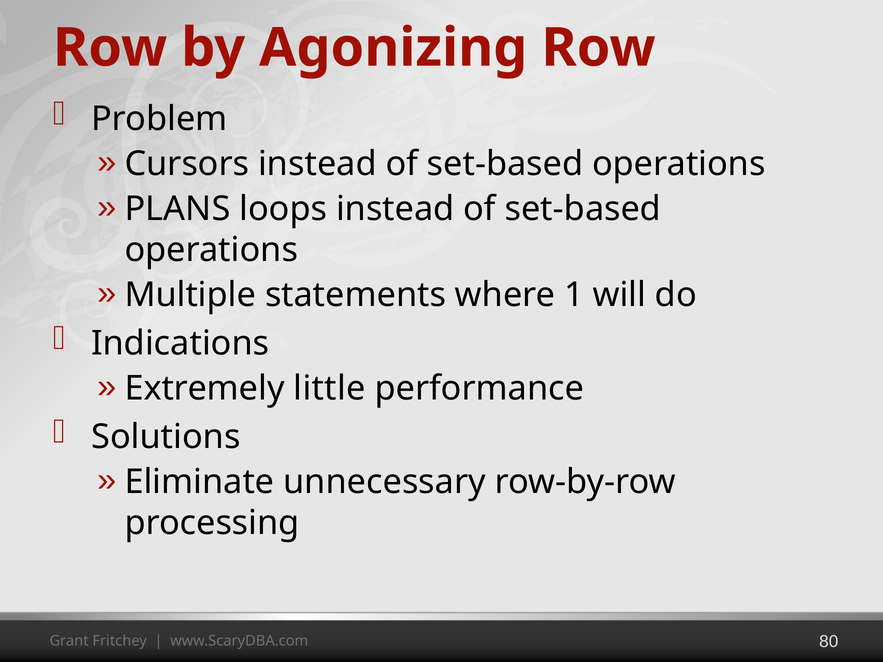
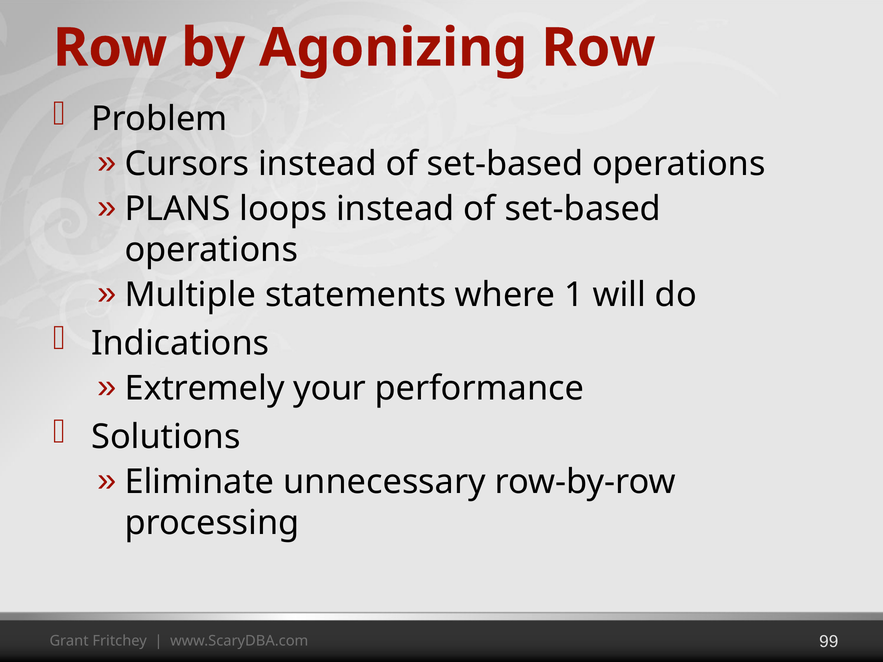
little: little -> your
80: 80 -> 99
